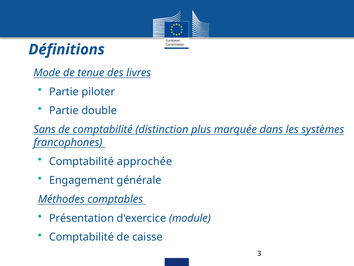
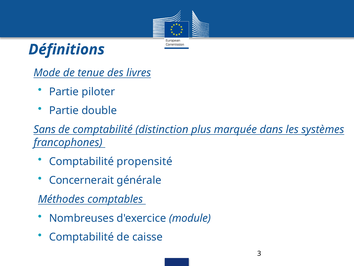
approchée: approchée -> propensité
Engagement: Engagement -> Concernerait
Présentation: Présentation -> Nombreuses
